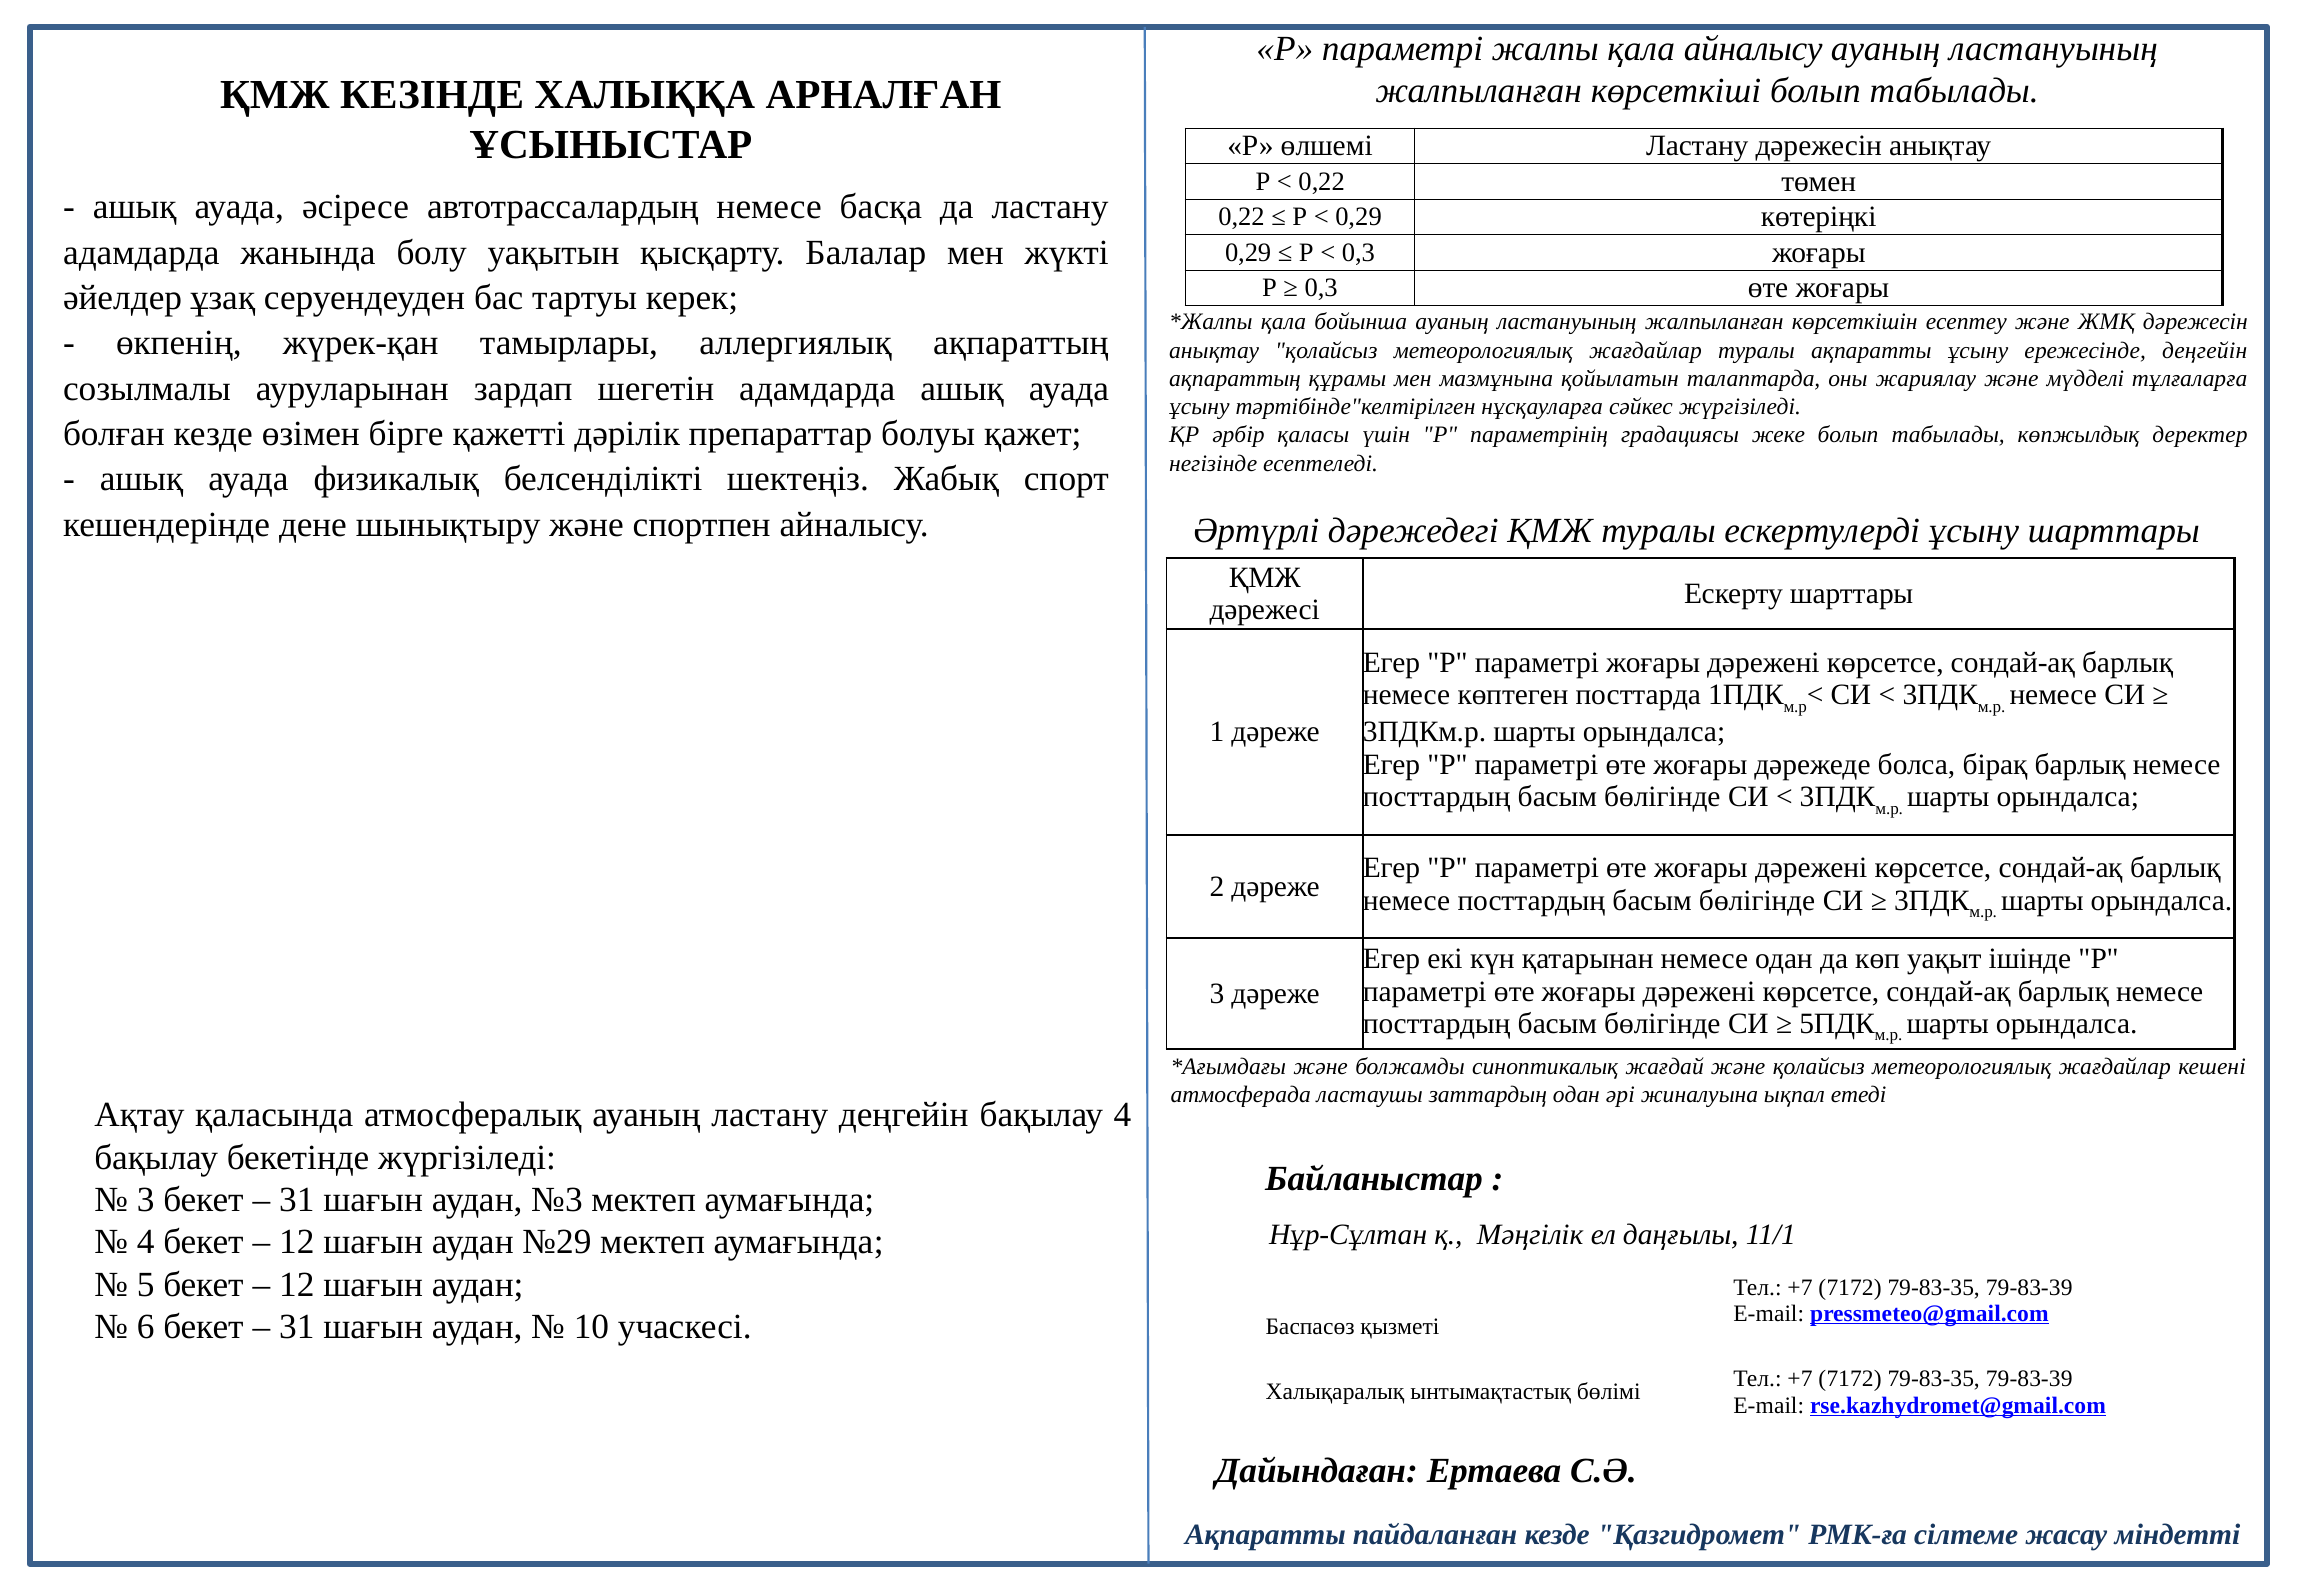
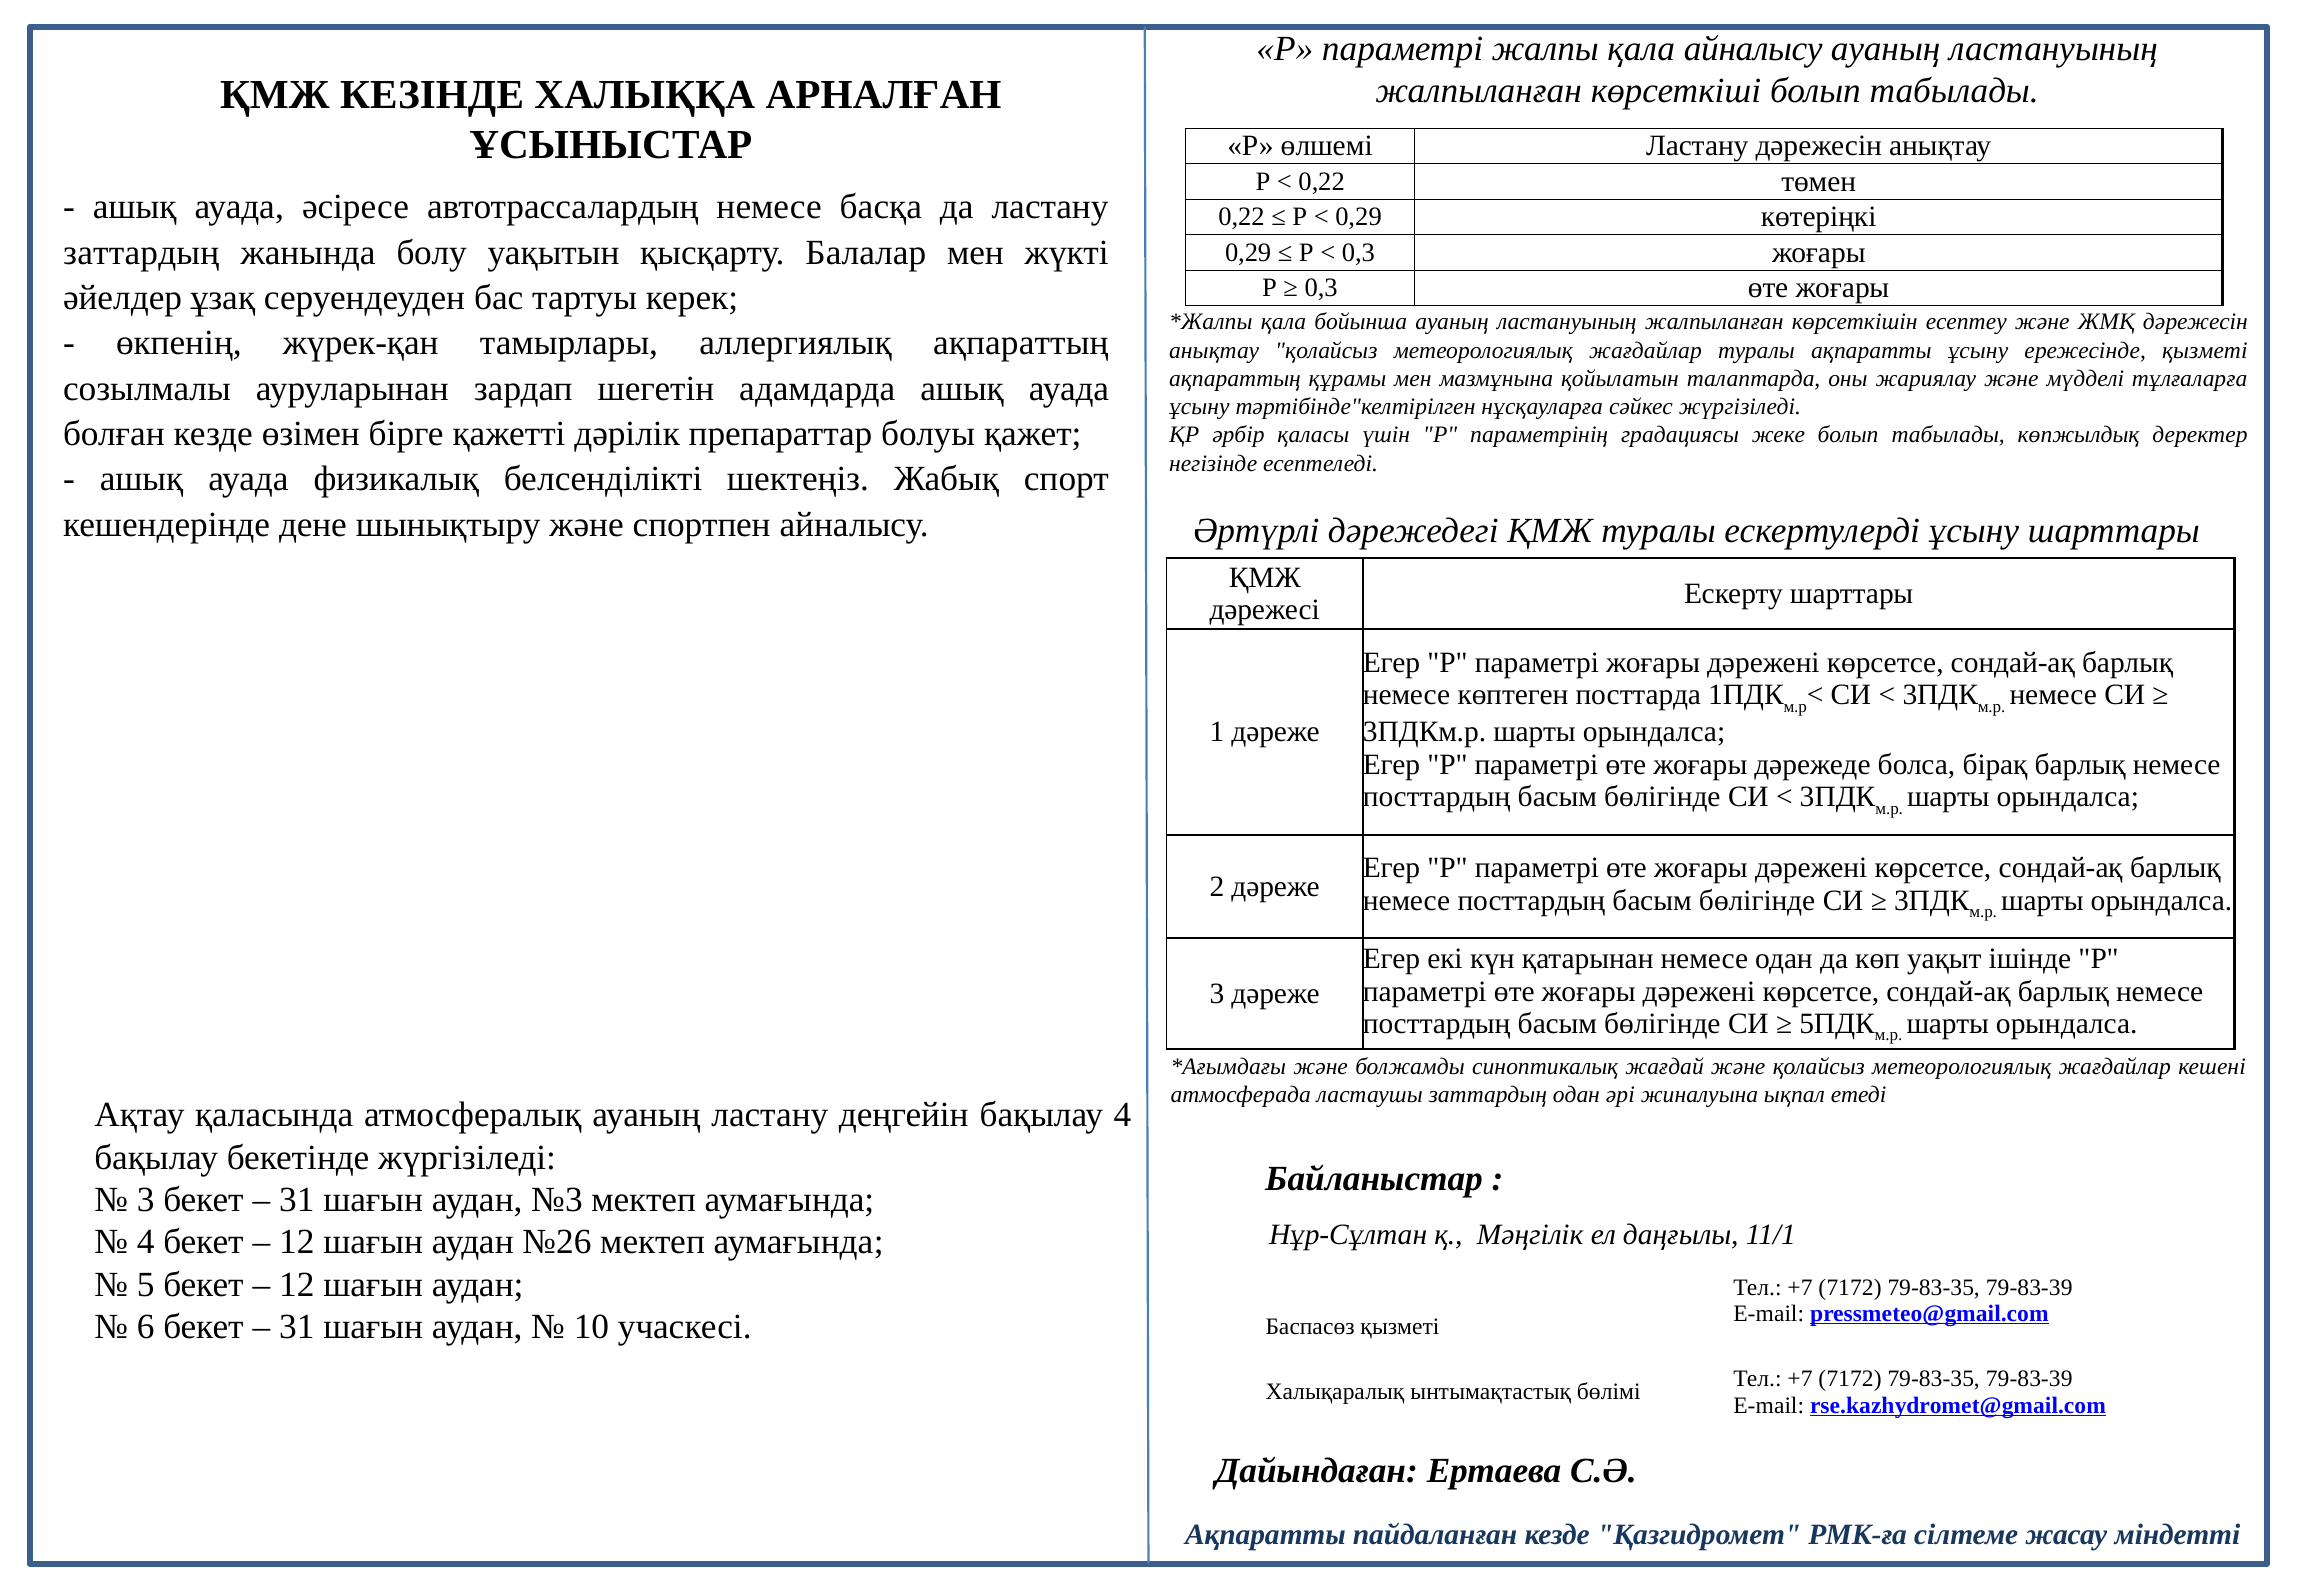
адамдарда at (141, 252): адамдарда -> заттардың
ережесінде деңгейін: деңгейін -> қызметі
№29: №29 -> №26
